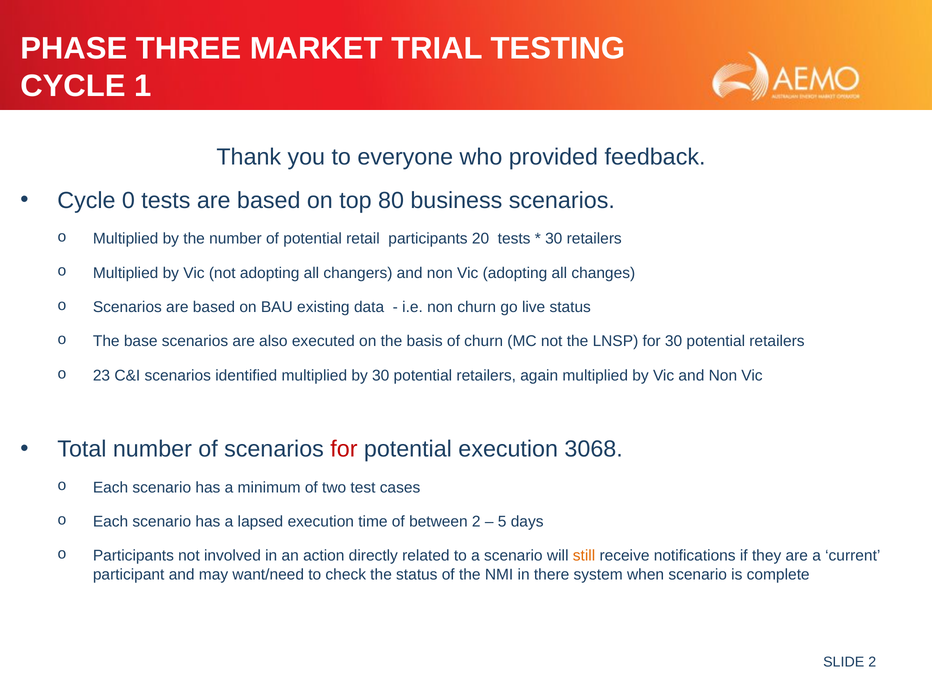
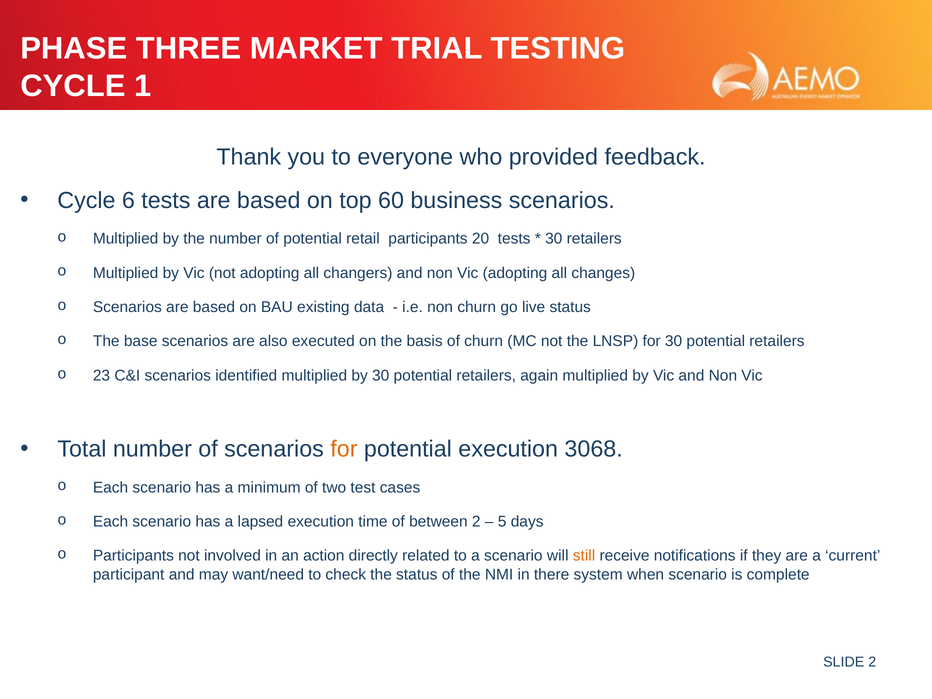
0: 0 -> 6
80: 80 -> 60
for at (344, 449) colour: red -> orange
